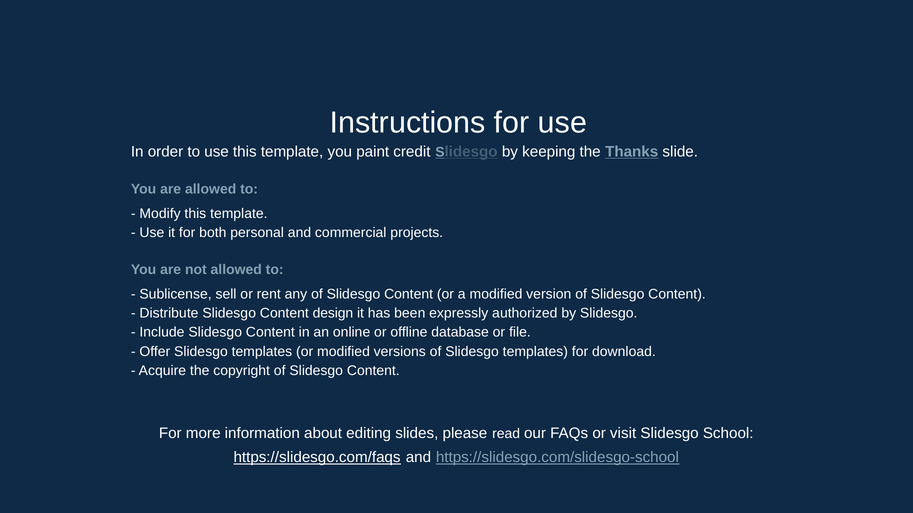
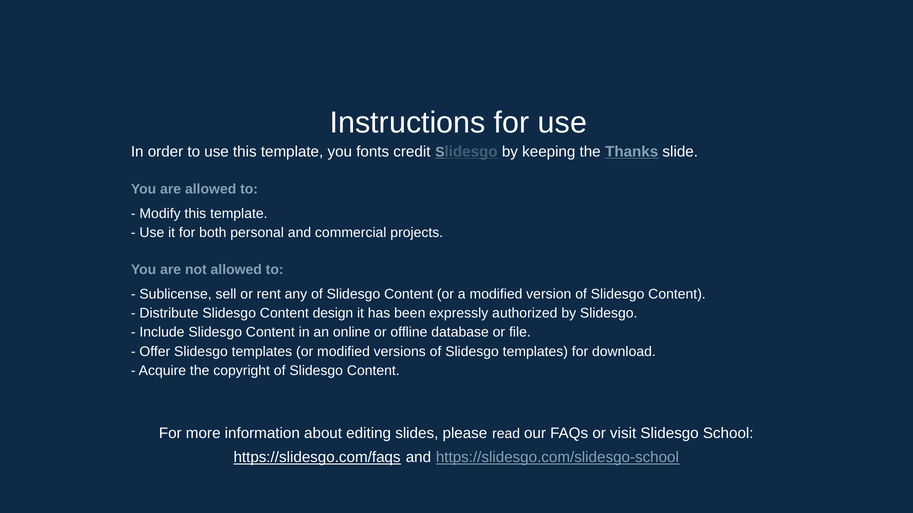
paint: paint -> fonts
